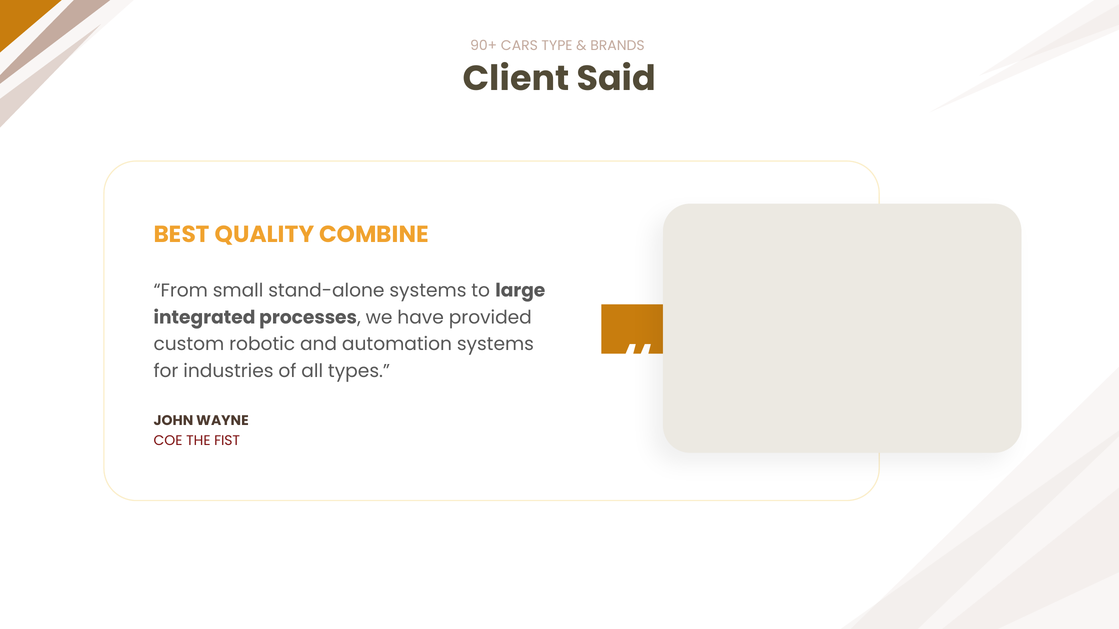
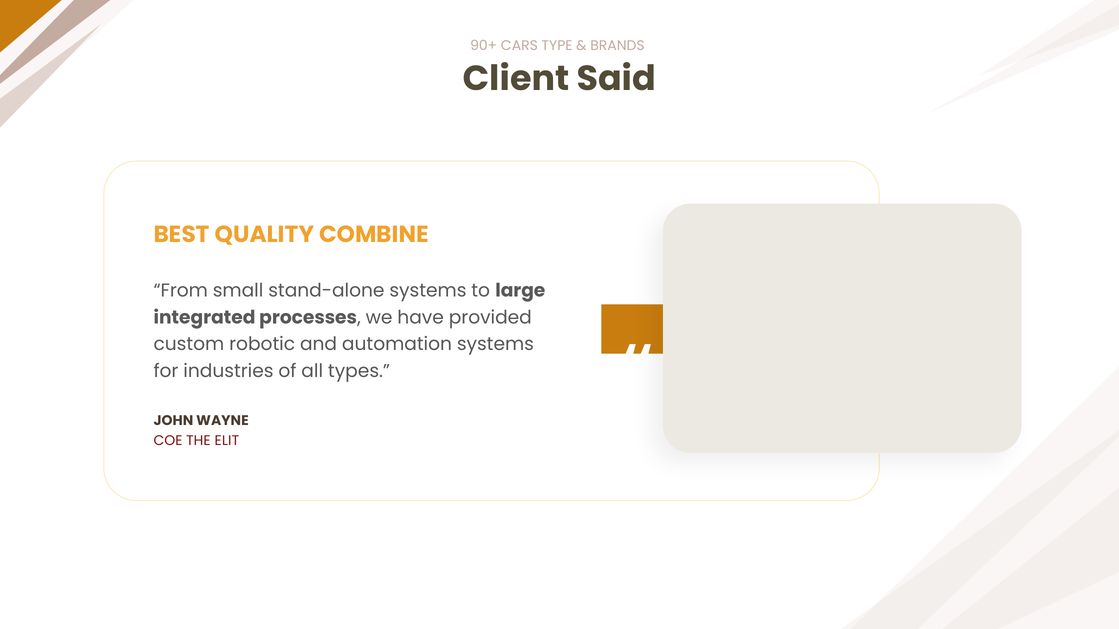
FIST: FIST -> ELIT
